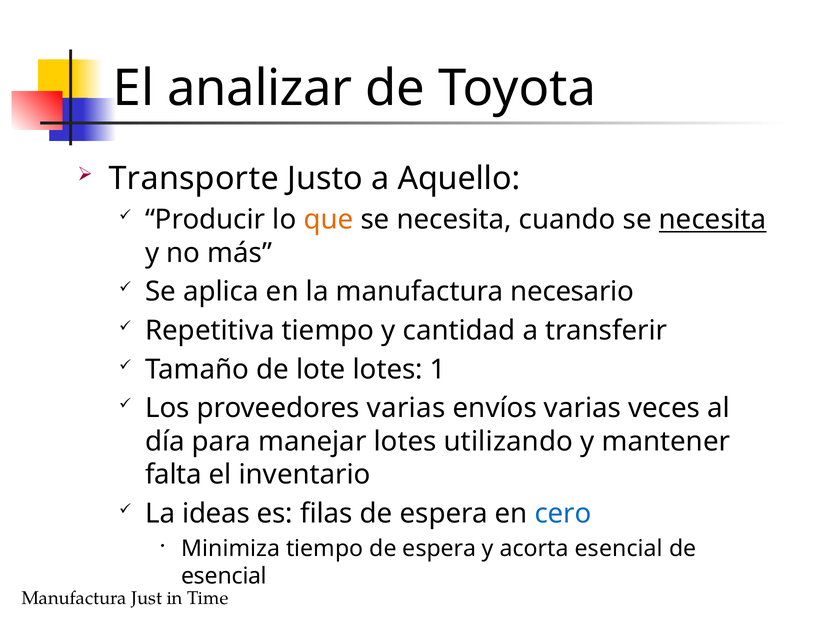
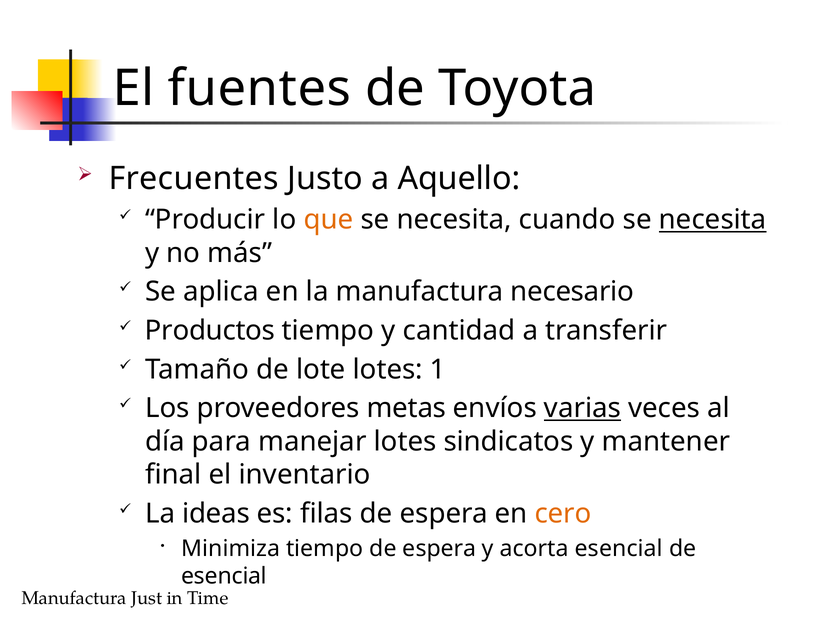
analizar: analizar -> fuentes
Transporte: Transporte -> Frecuentes
Repetitiva: Repetitiva -> Productos
proveedores varias: varias -> metas
varias at (582, 408) underline: none -> present
utilizando: utilizando -> sindicatos
falta: falta -> final
cero colour: blue -> orange
